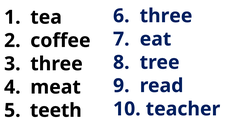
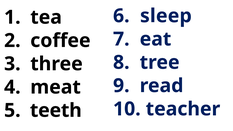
6 three: three -> sleep
